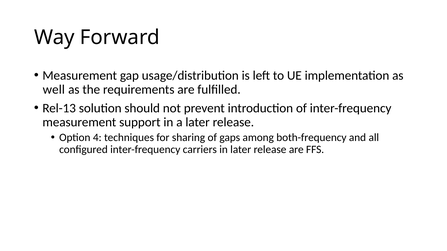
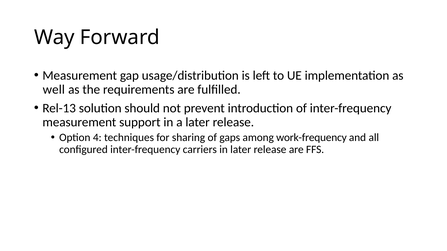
both-frequency: both-frequency -> work-frequency
